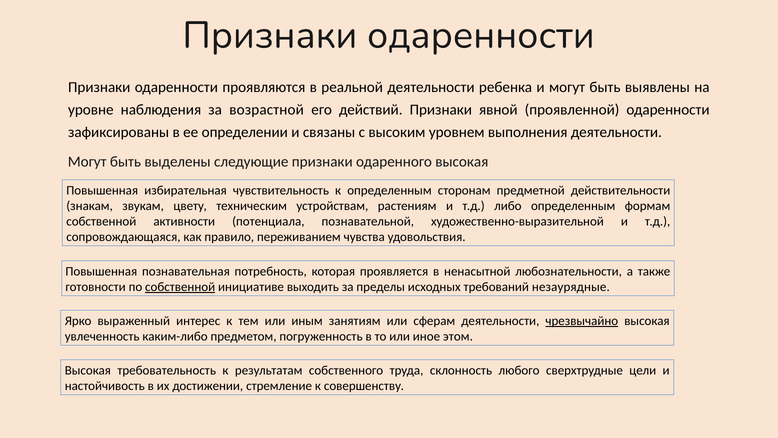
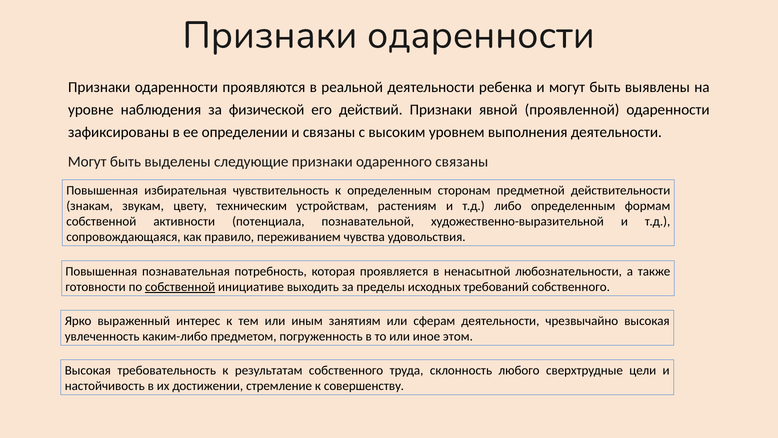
возрастной: возрастной -> физической
одаренного высокая: высокая -> связаны
требований незаурядные: незаурядные -> собственного
чрезвычайно underline: present -> none
